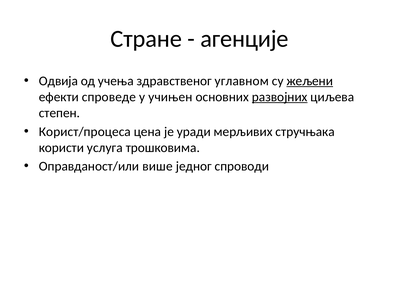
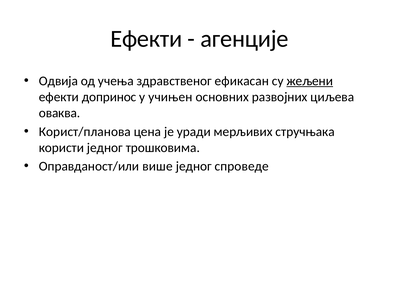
Стране at (146, 39): Стране -> Ефекти
углавном: углавном -> ефикасан
спроведе: спроведе -> допринос
развојних underline: present -> none
степен: степен -> оваква
Корист/процеса: Корист/процеса -> Корист/планова
користи услуга: услуга -> једног
спроводи: спроводи -> спроведе
